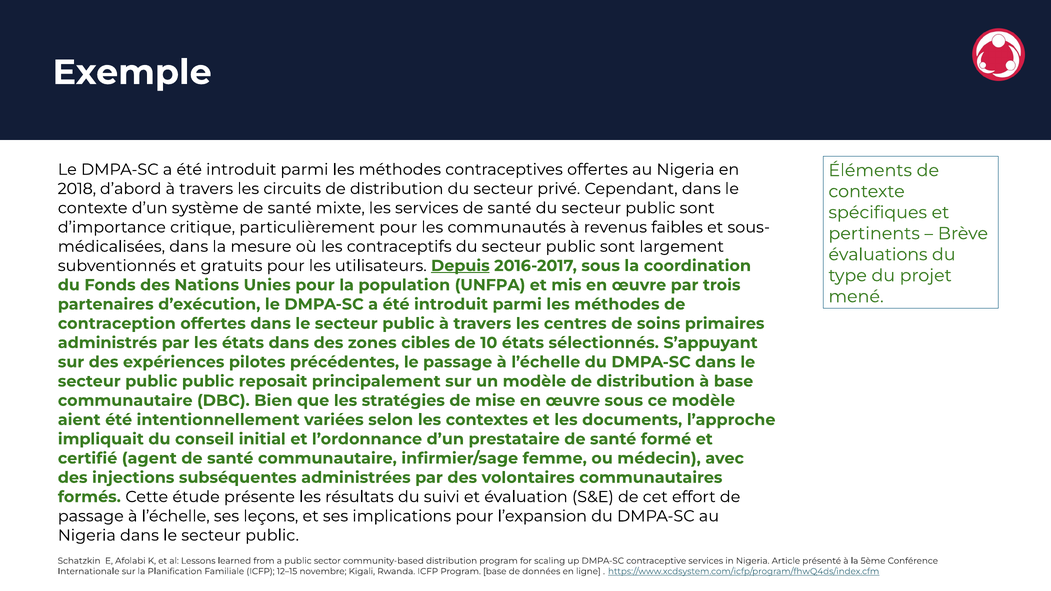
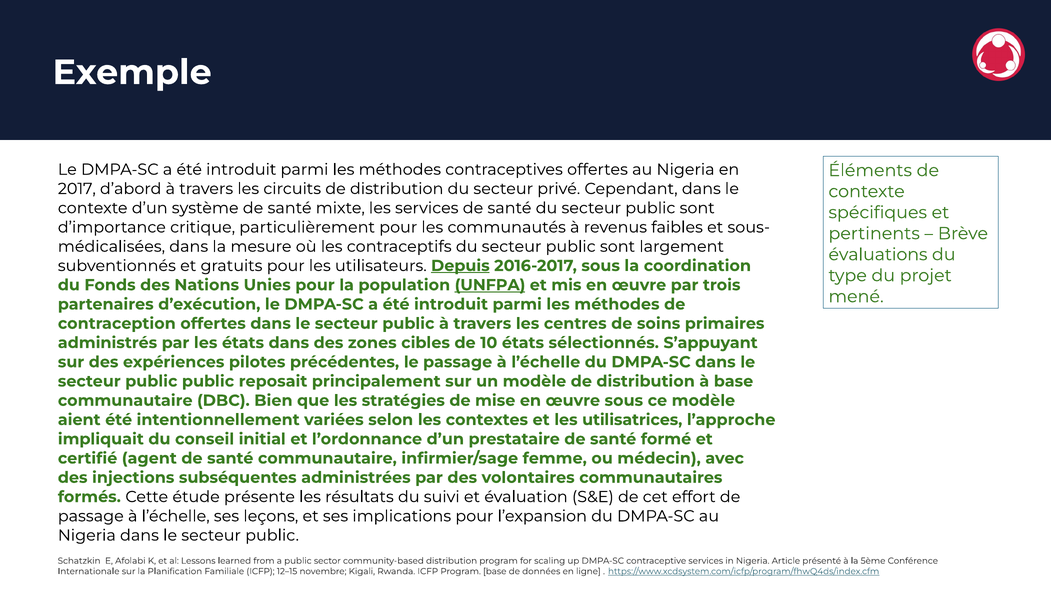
2018: 2018 -> 2017
UNFPA underline: none -> present
documents: documents -> utilisatrices
